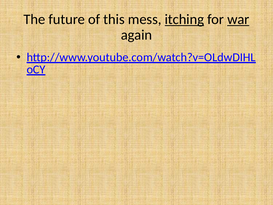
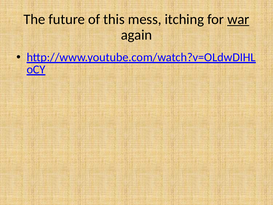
itching underline: present -> none
